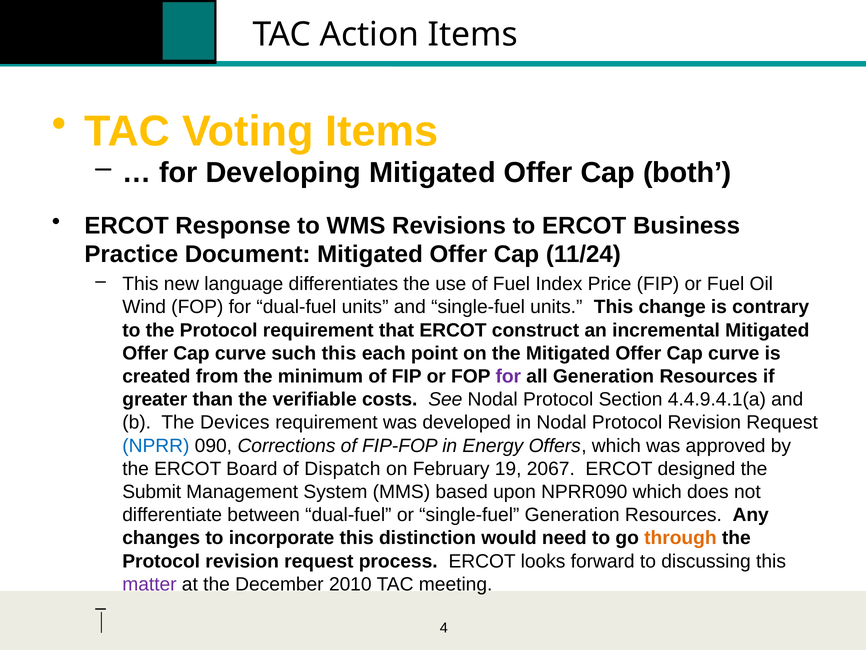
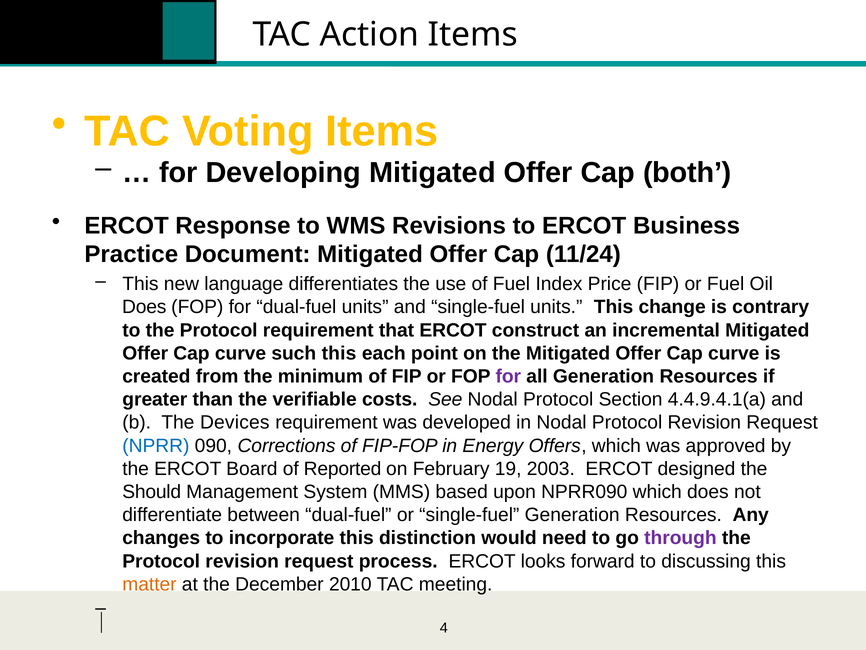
Wind at (144, 307): Wind -> Does
Dispatch: Dispatch -> Reported
2067: 2067 -> 2003
Submit: Submit -> Should
through colour: orange -> purple
matter colour: purple -> orange
